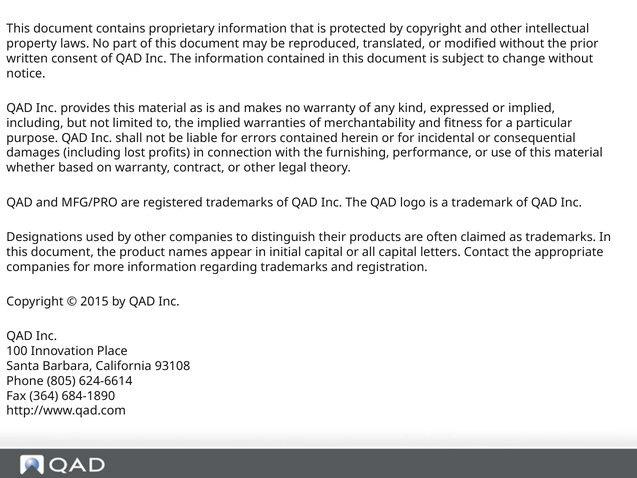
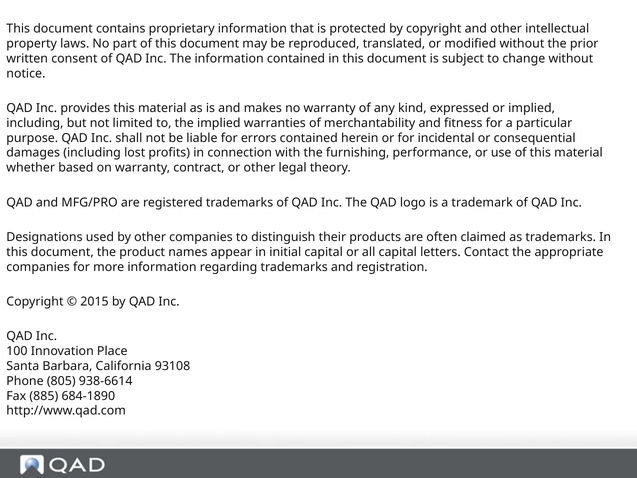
624-6614: 624-6614 -> 938-6614
364: 364 -> 885
